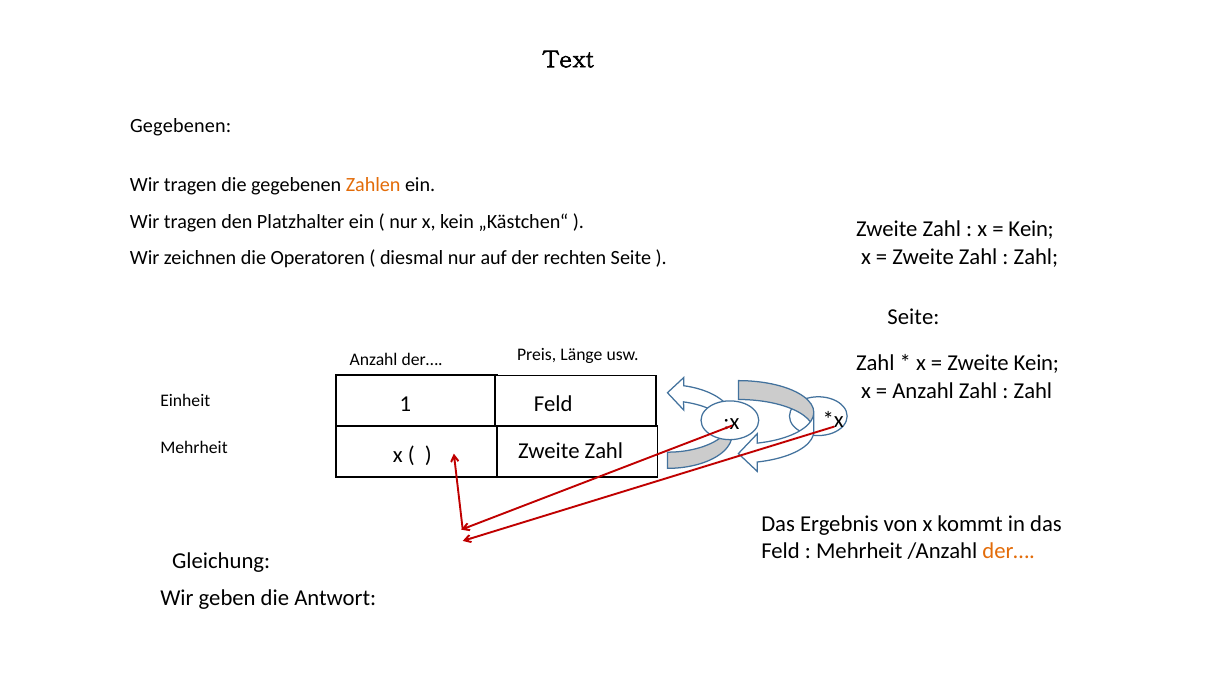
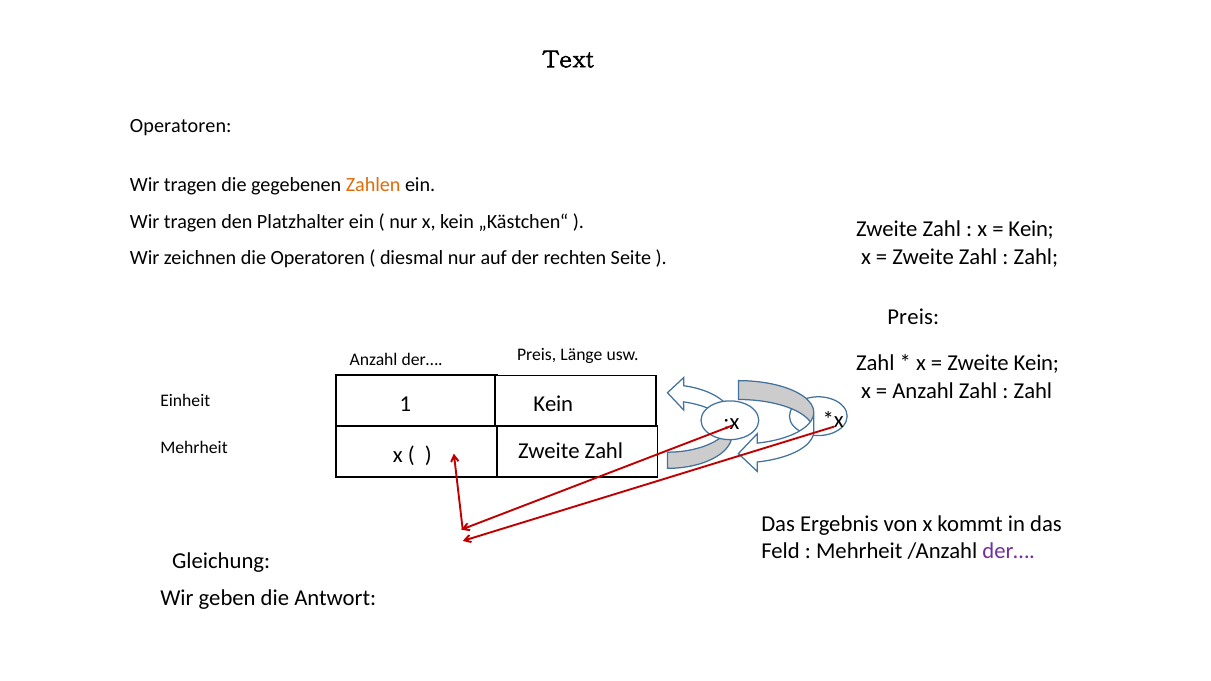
Gegebenen at (181, 126): Gegebenen -> Operatoren
Seite at (913, 317): Seite -> Preis
Feld at (553, 404): Feld -> Kein
der… at (1009, 551) colour: orange -> purple
